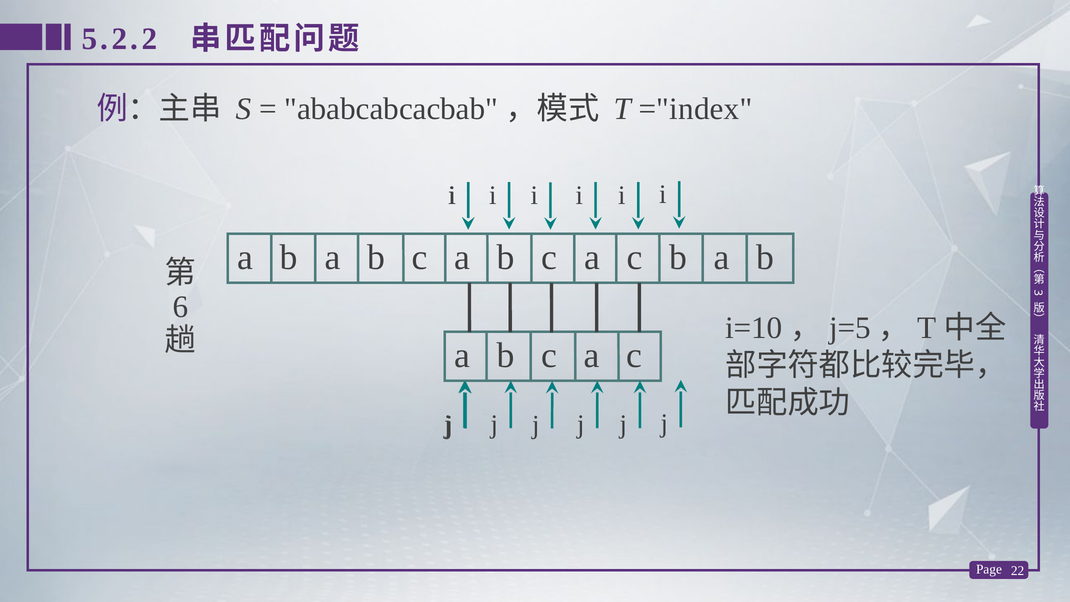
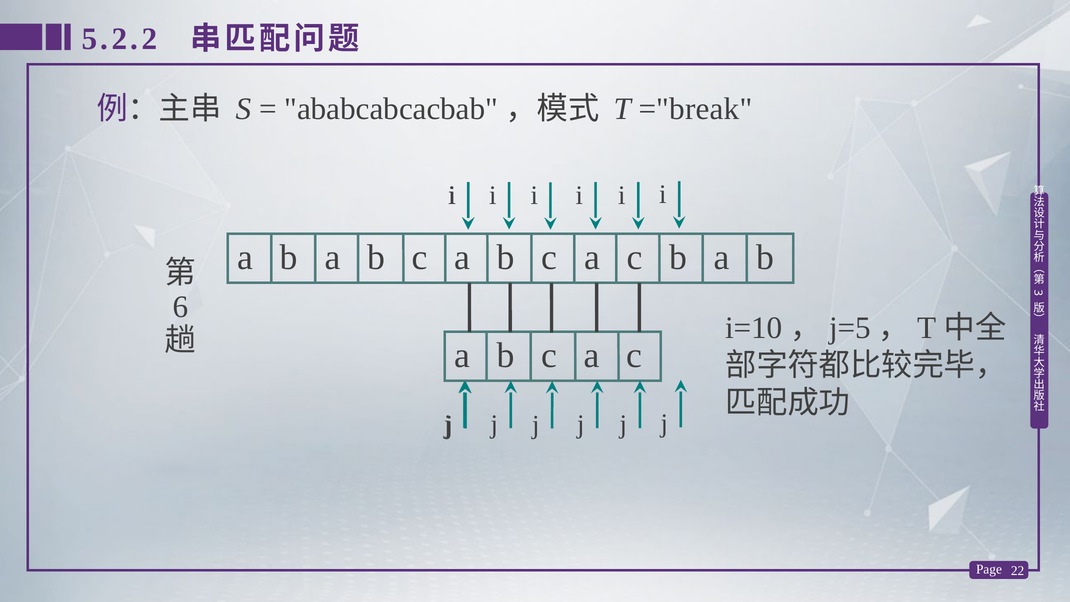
="index: ="index -> ="break
